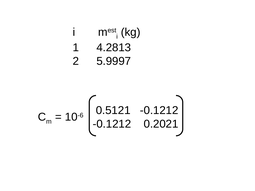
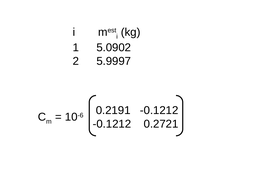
4.2813: 4.2813 -> 5.0902
0.5121: 0.5121 -> 0.2191
0.2021: 0.2021 -> 0.2721
